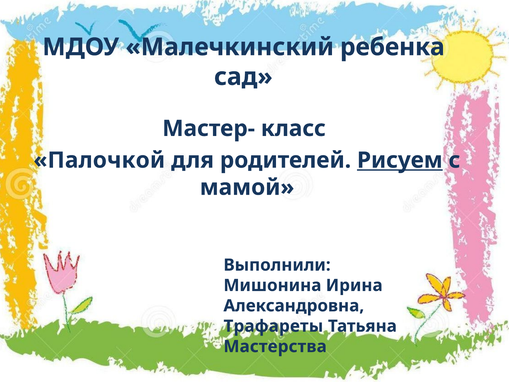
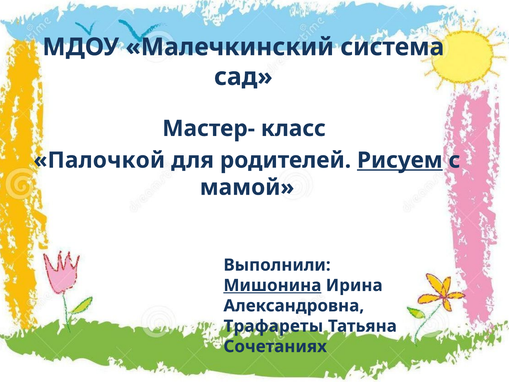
ребенка: ребенка -> система
Мишонина underline: none -> present
Мастерства: Мастерства -> Сочетаниях
